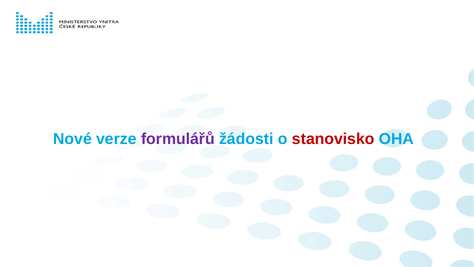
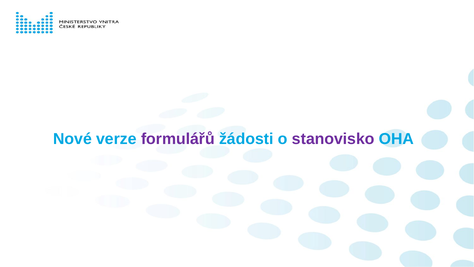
stanovisko colour: red -> purple
